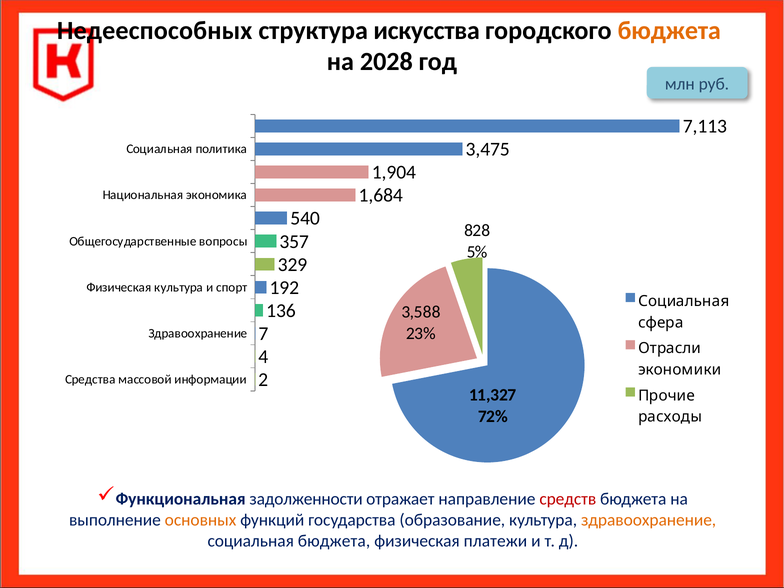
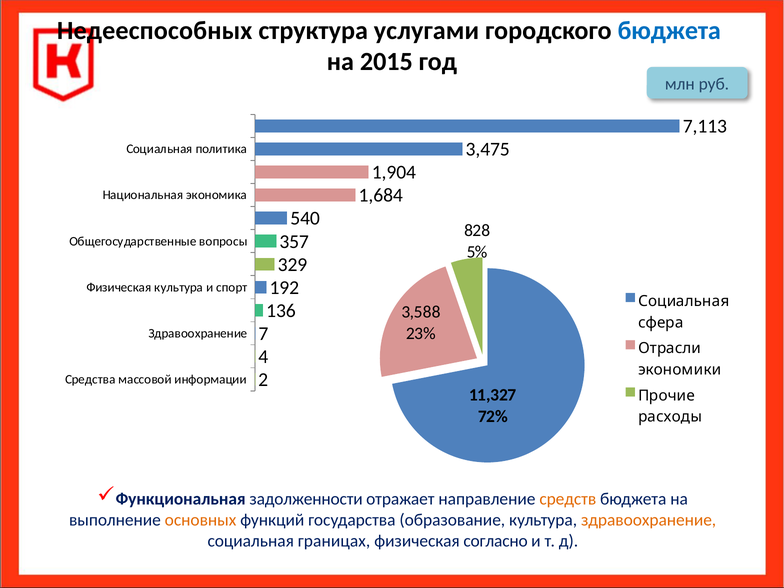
искусства: искусства -> услугами
бюджета at (669, 30) colour: orange -> blue
2028: 2028 -> 2015
средств colour: red -> orange
социальная бюджета: бюджета -> границах
платежи: платежи -> согласно
